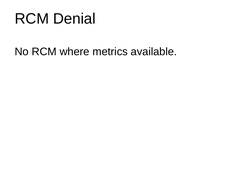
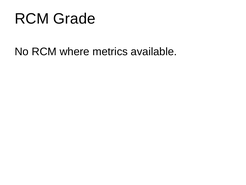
Denial: Denial -> Grade
